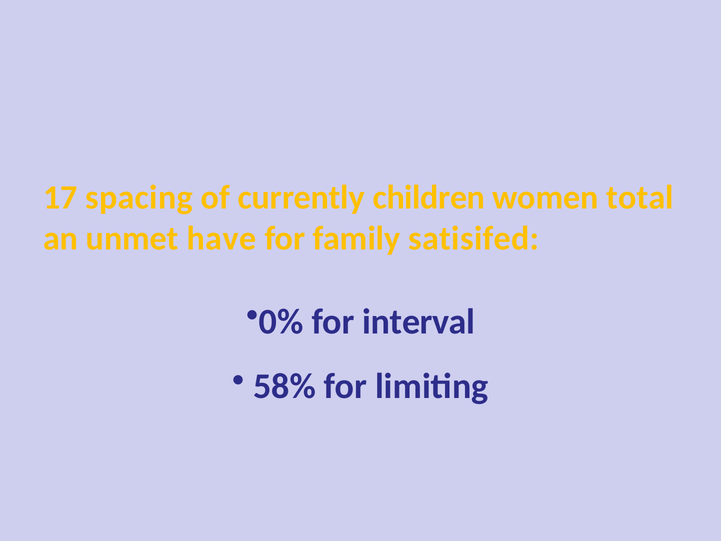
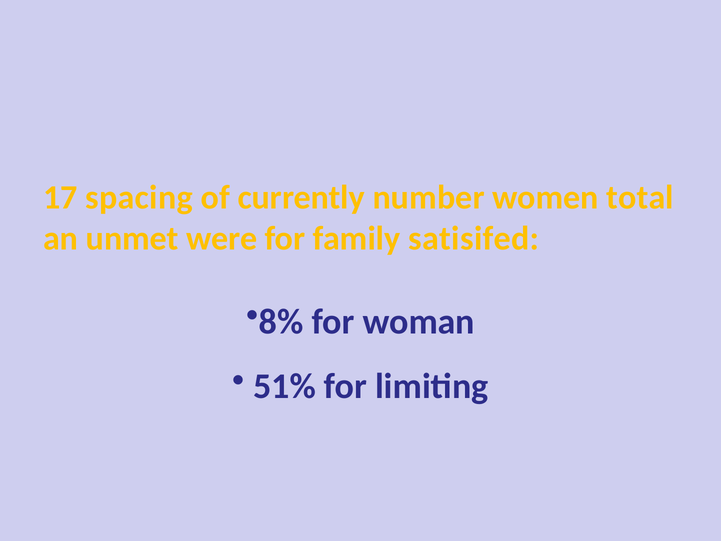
children: children -> number
have: have -> were
0%: 0% -> 8%
interval: interval -> woman
58%: 58% -> 51%
